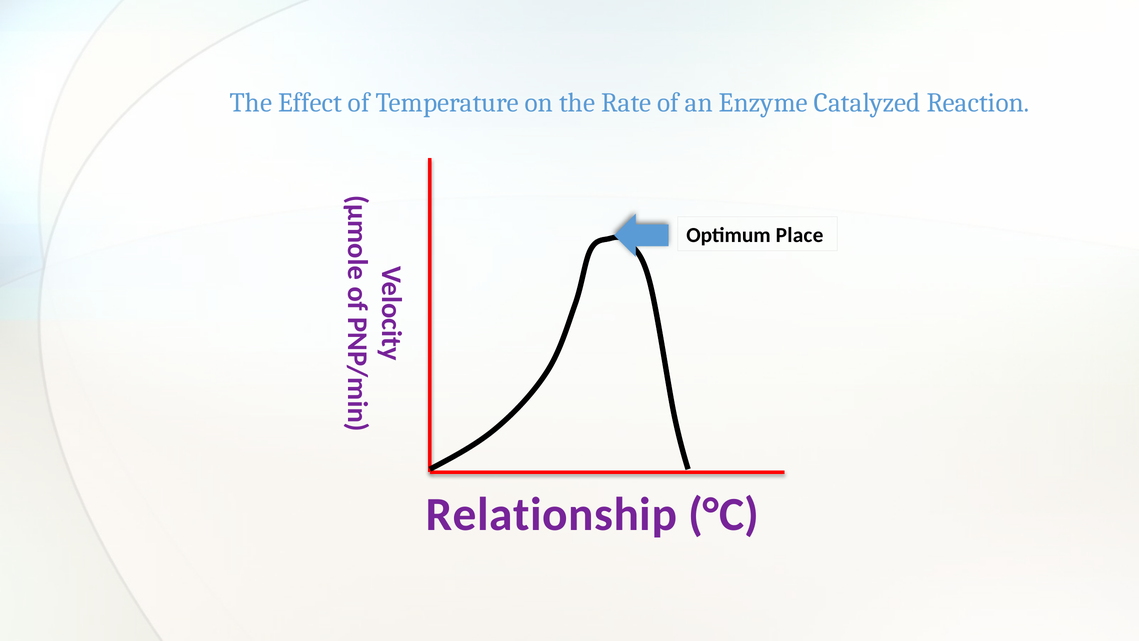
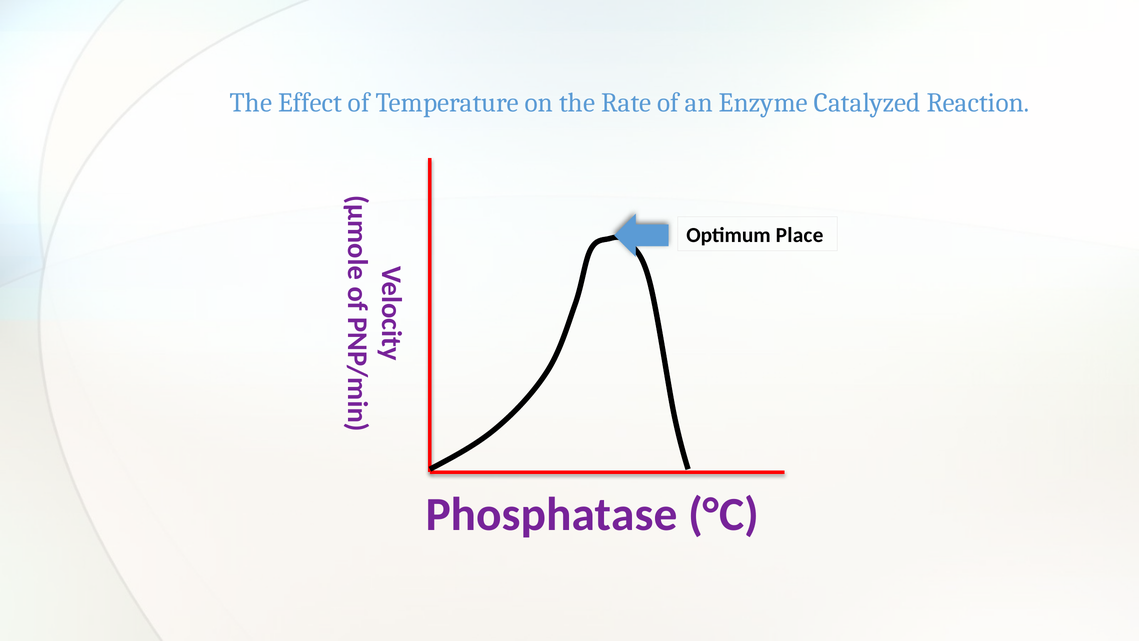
Relationship: Relationship -> Phosphatase
